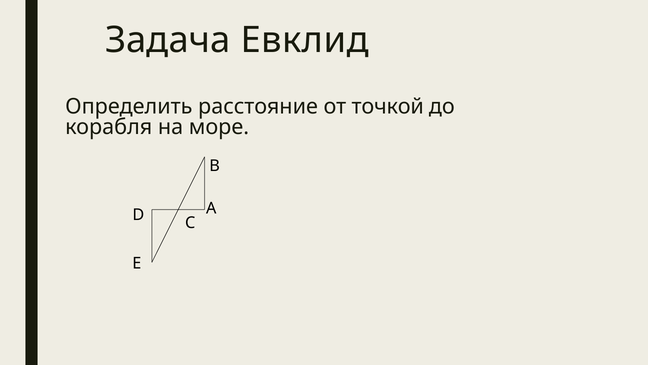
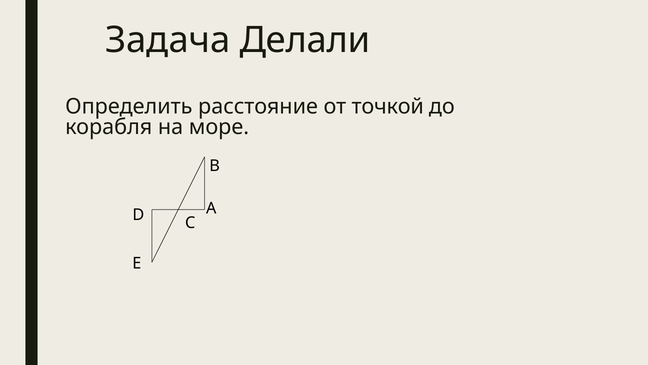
Евклид: Евклид -> Делали
